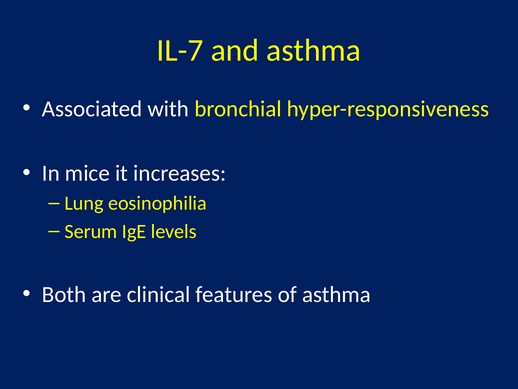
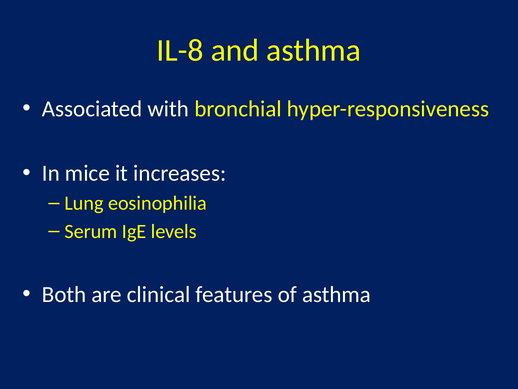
IL-7: IL-7 -> IL-8
